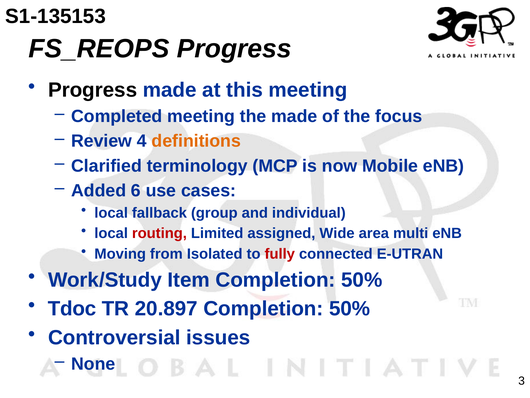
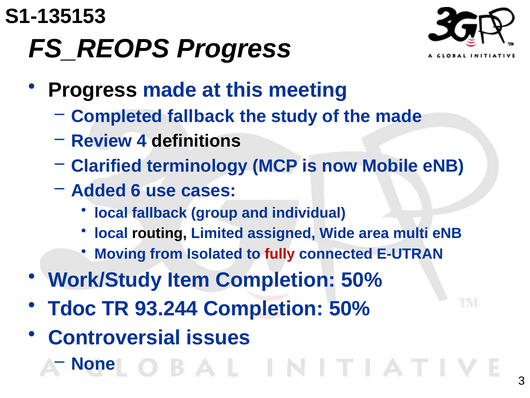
Completed meeting: meeting -> fallback
the made: made -> study
the focus: focus -> made
definitions colour: orange -> black
routing colour: red -> black
20.897: 20.897 -> 93.244
